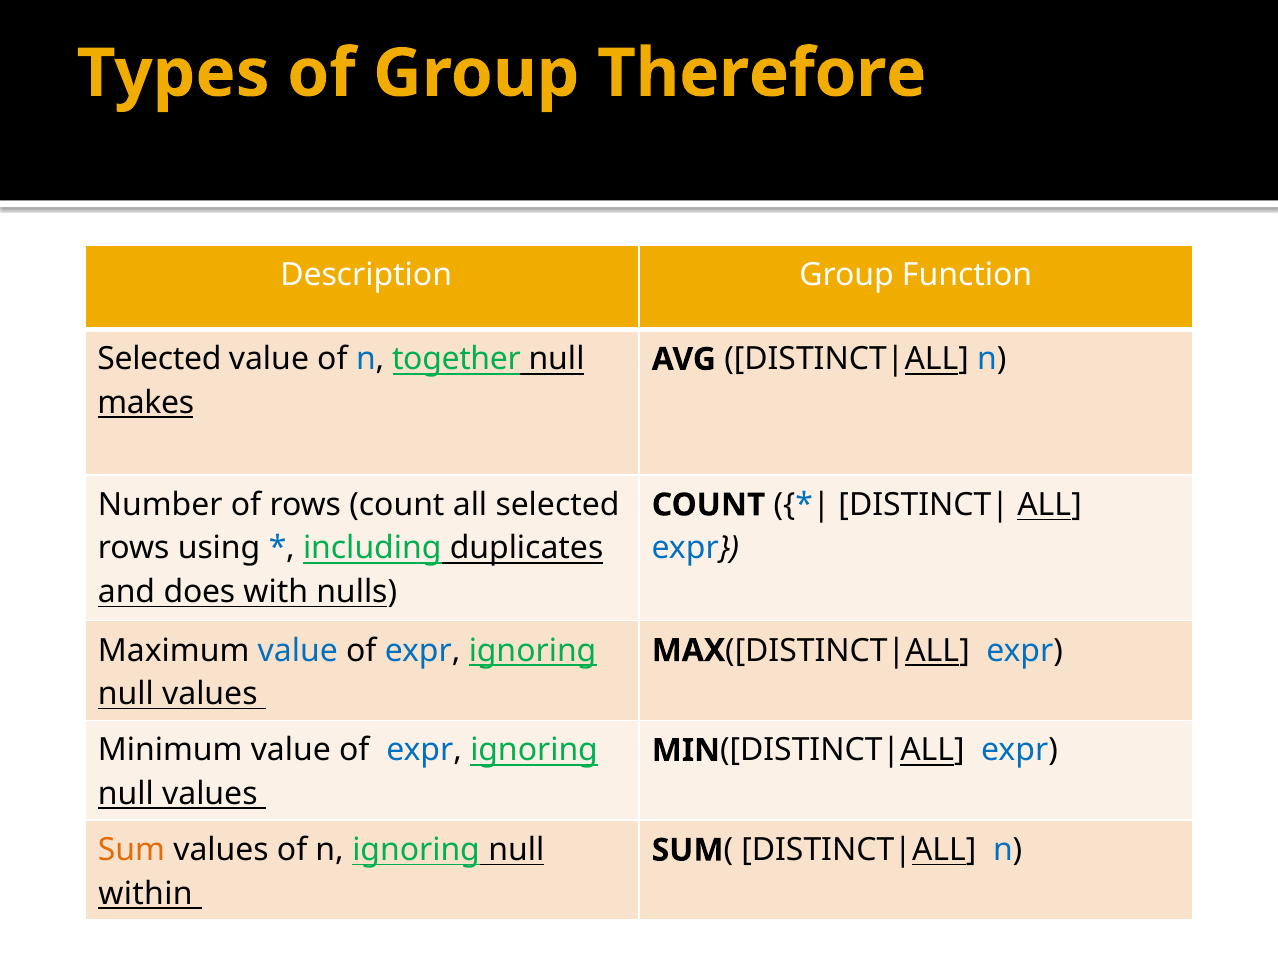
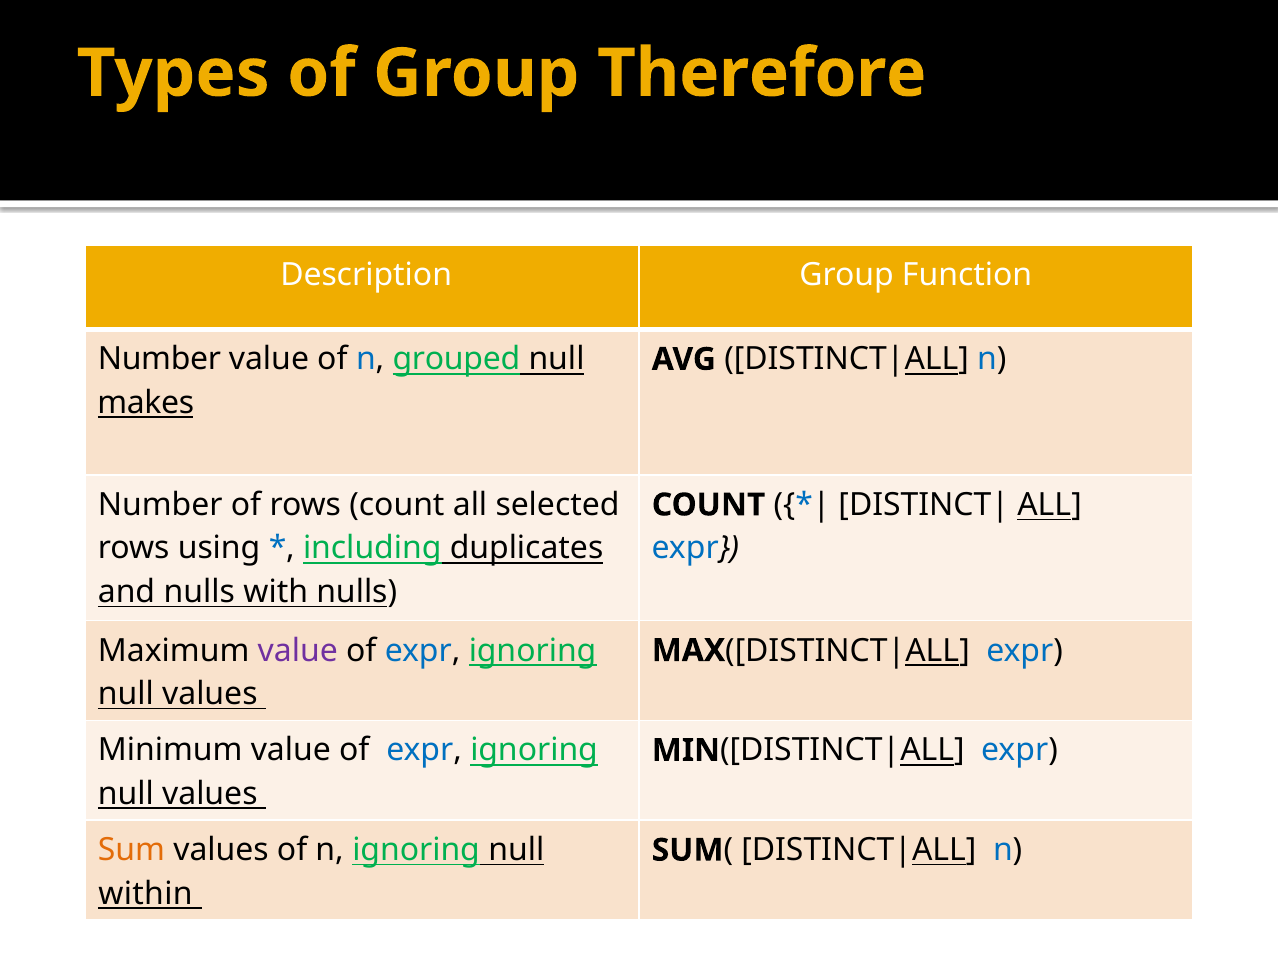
Selected at (159, 359): Selected -> Number
together: together -> grouped
and does: does -> nulls
value at (298, 650) colour: blue -> purple
